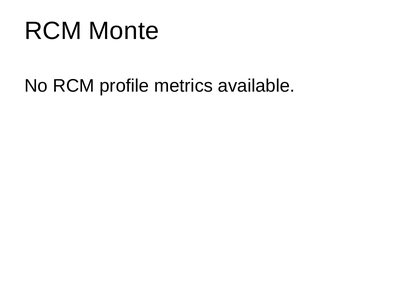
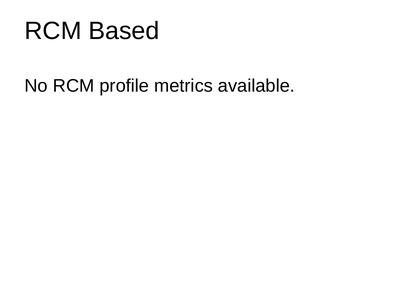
Monte: Monte -> Based
